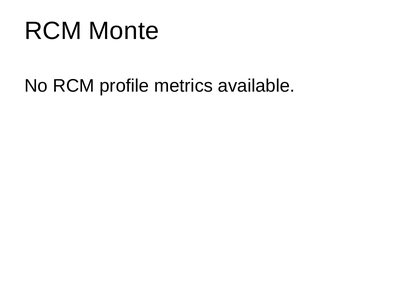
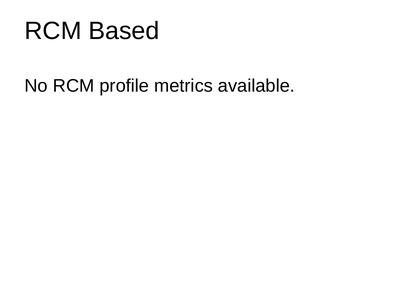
Monte: Monte -> Based
